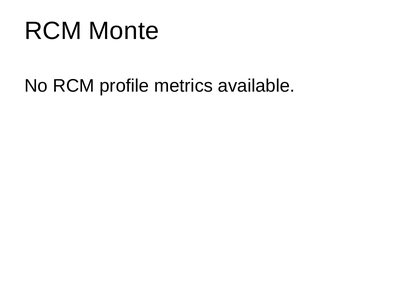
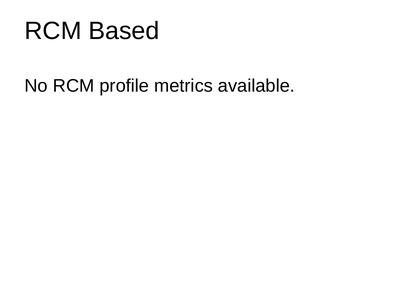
Monte: Monte -> Based
